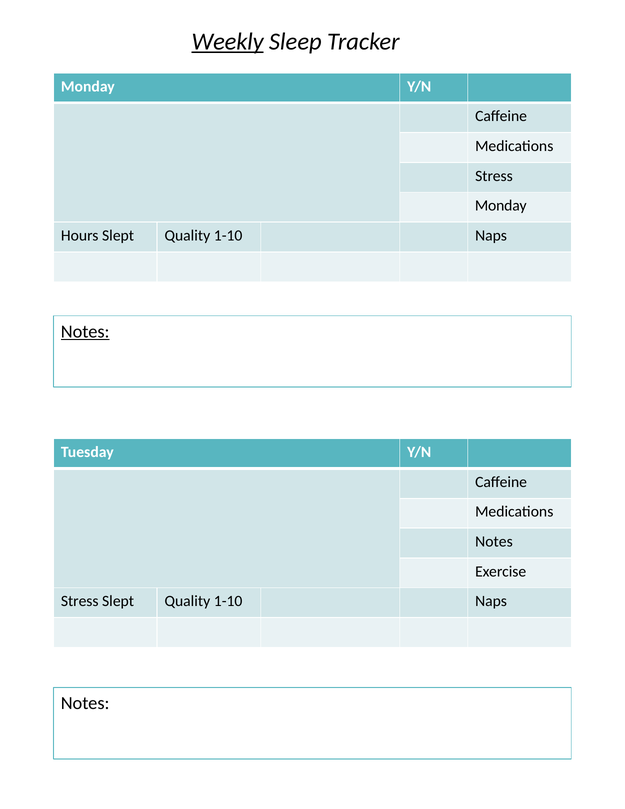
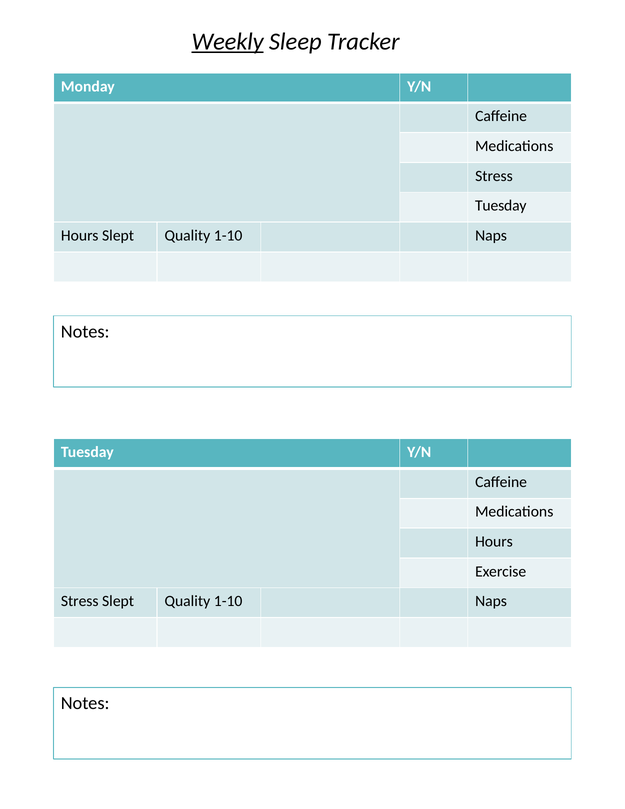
Monday at (501, 206): Monday -> Tuesday
Notes at (85, 331) underline: present -> none
Notes at (494, 542): Notes -> Hours
